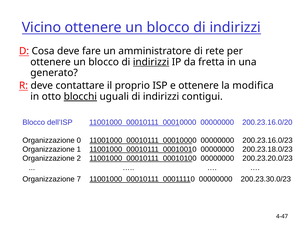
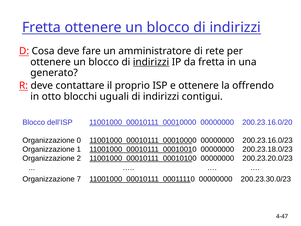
Vicino at (42, 27): Vicino -> Fretta
modifica: modifica -> offrendo
blocchi underline: present -> none
